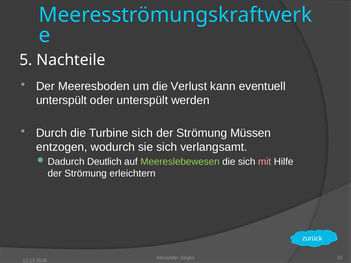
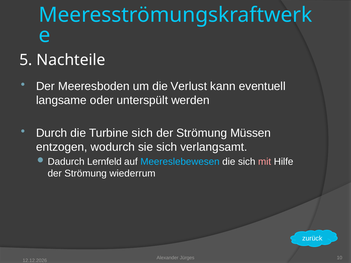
unterspült at (61, 100): unterspült -> langsame
Deutlich: Deutlich -> Lernfeld
Meereslebewesen colour: light green -> light blue
erleichtern: erleichtern -> wiederrum
